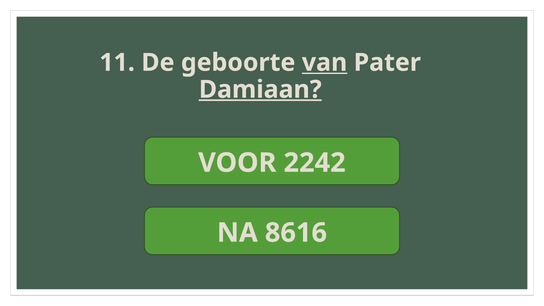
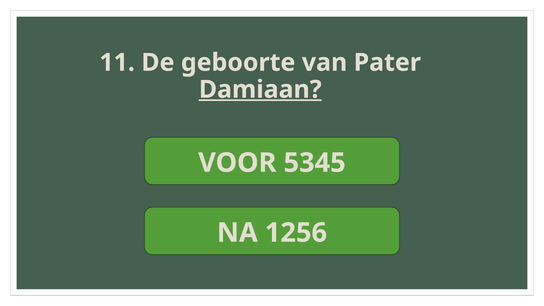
van underline: present -> none
2242: 2242 -> 5345
8616: 8616 -> 1256
